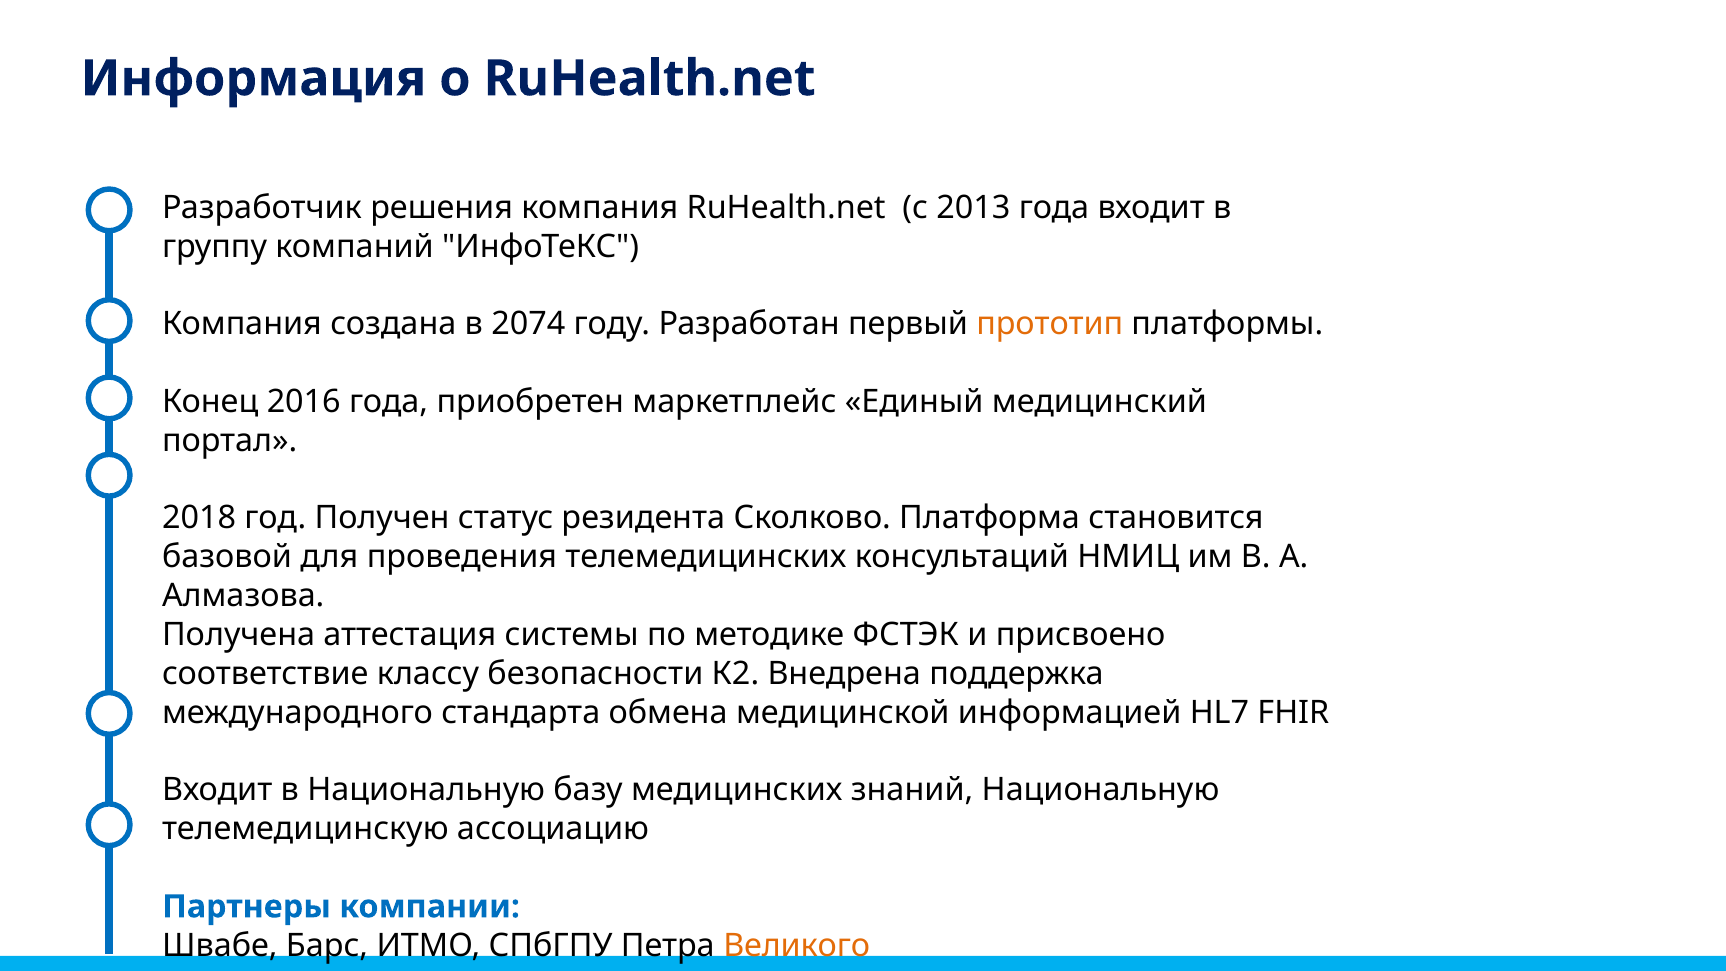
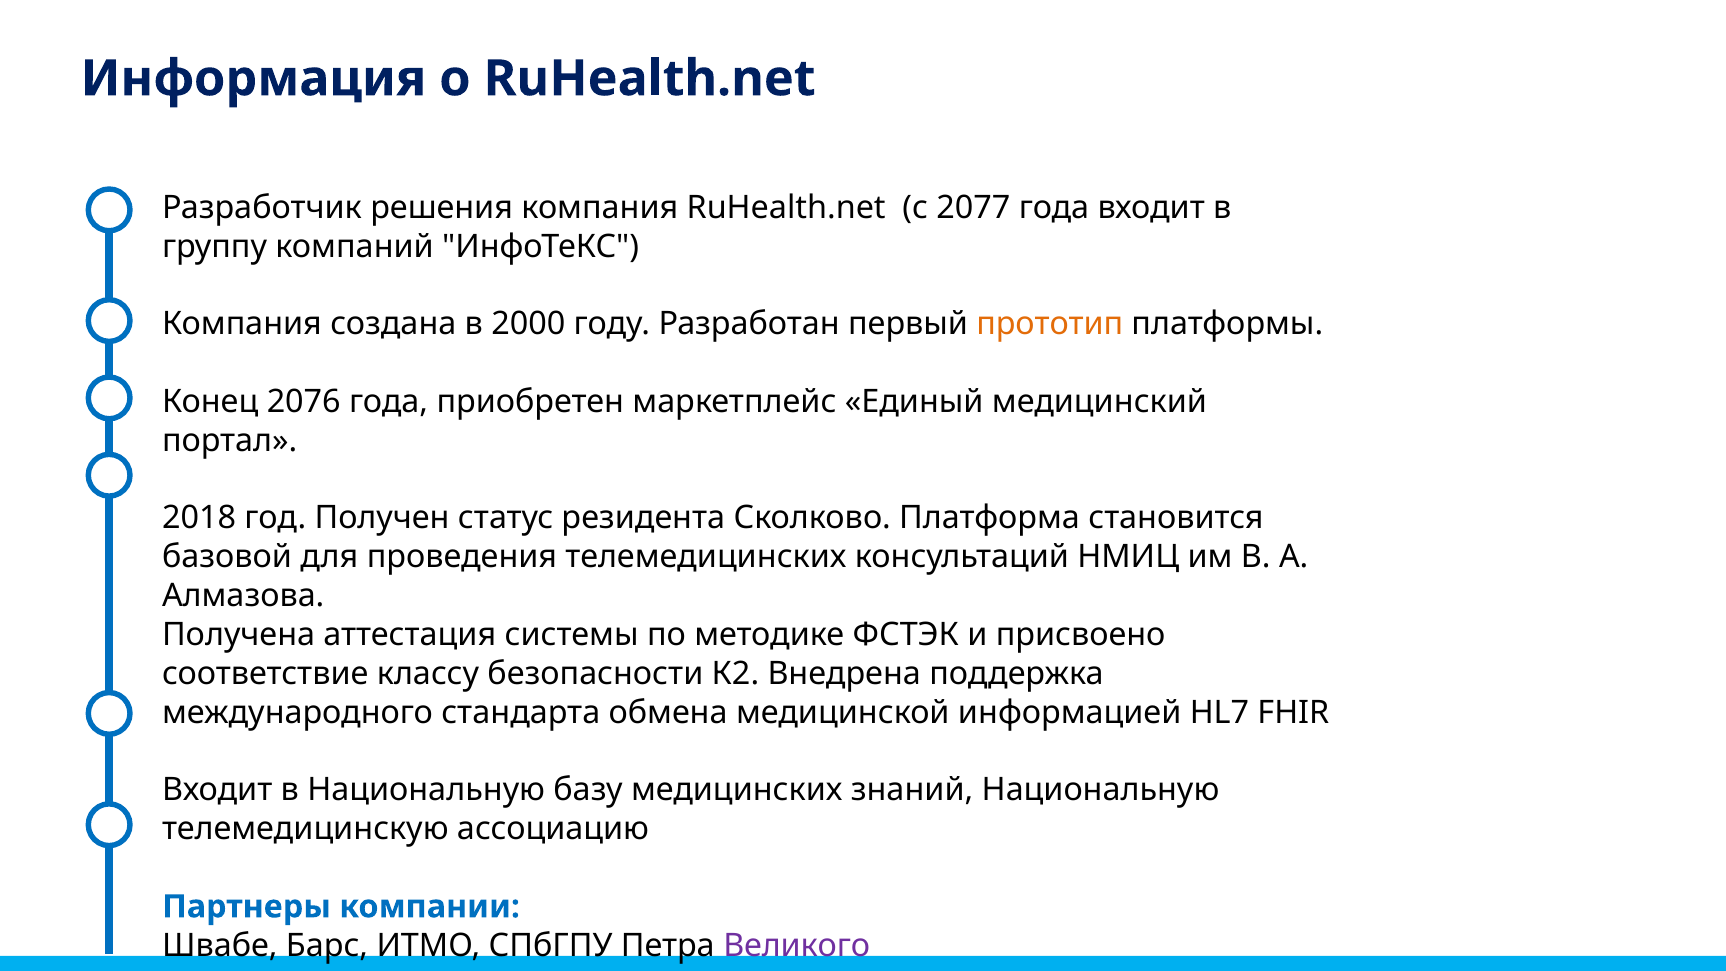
2013: 2013 -> 2077
2074: 2074 -> 2000
2016: 2016 -> 2076
Великого colour: orange -> purple
